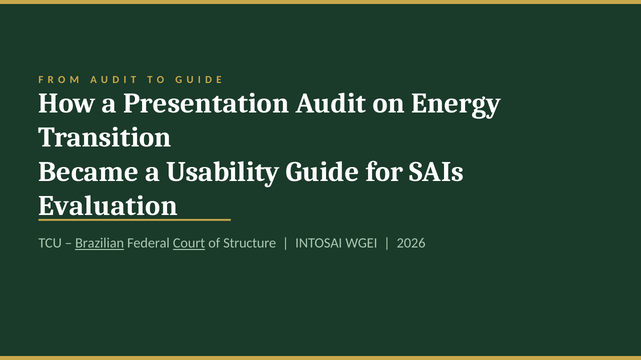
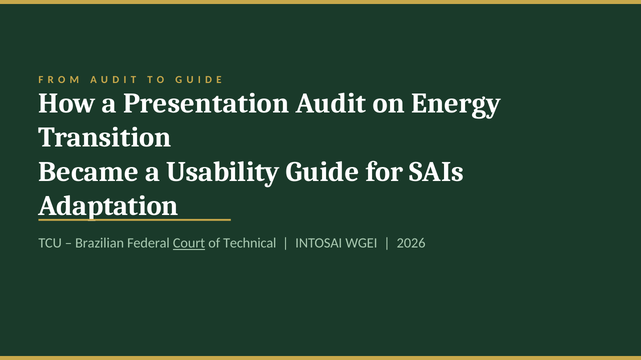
Evaluation: Evaluation -> Adaptation
Brazilian underline: present -> none
Structure: Structure -> Technical
